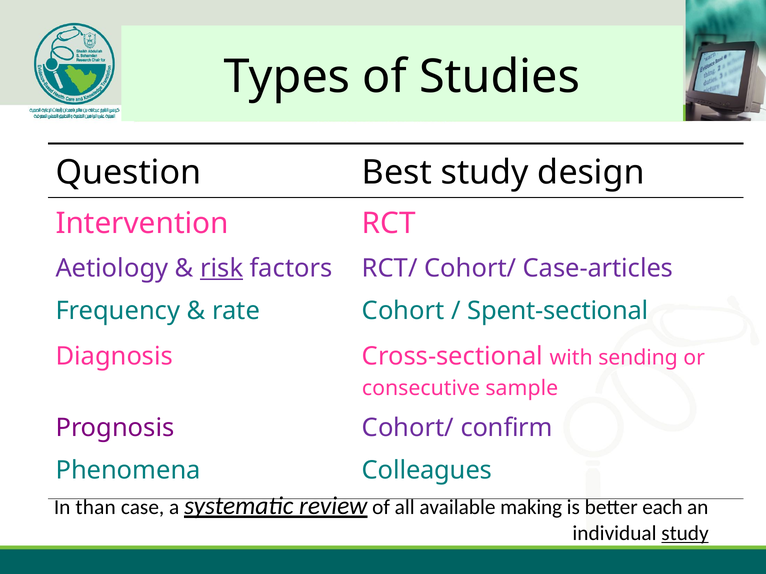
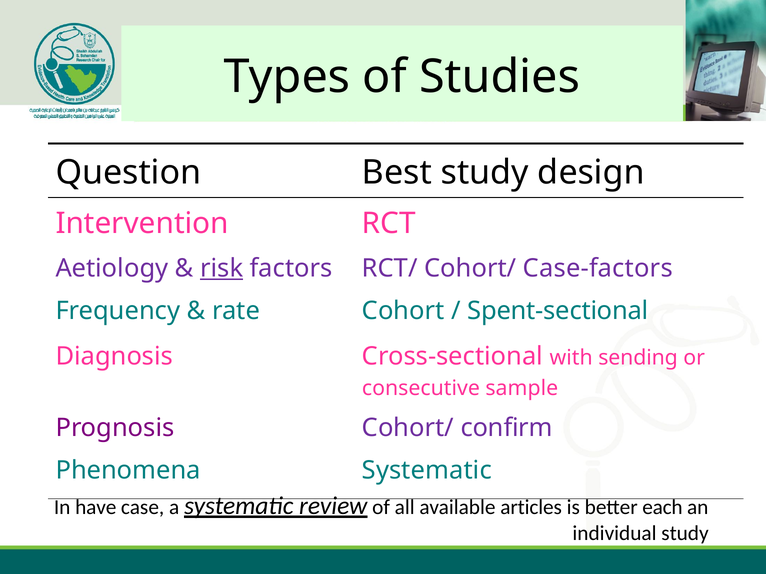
Case-articles: Case-articles -> Case-factors
Phenomena Colleagues: Colleagues -> Systematic
than: than -> have
making: making -> articles
study at (685, 534) underline: present -> none
